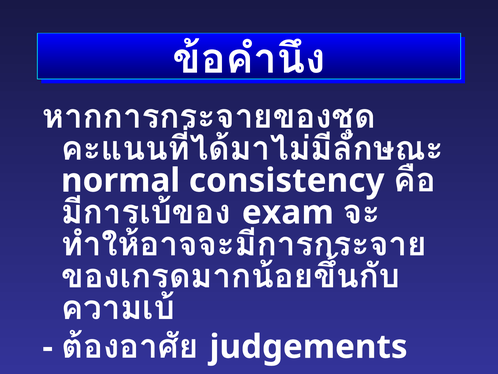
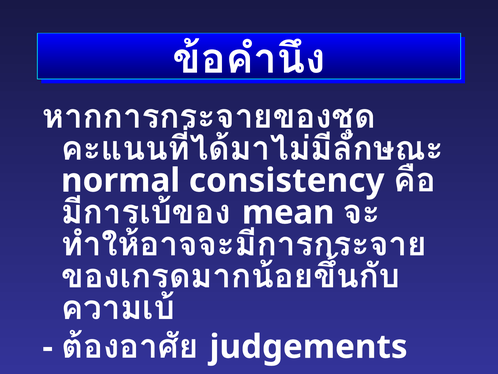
exam: exam -> mean
